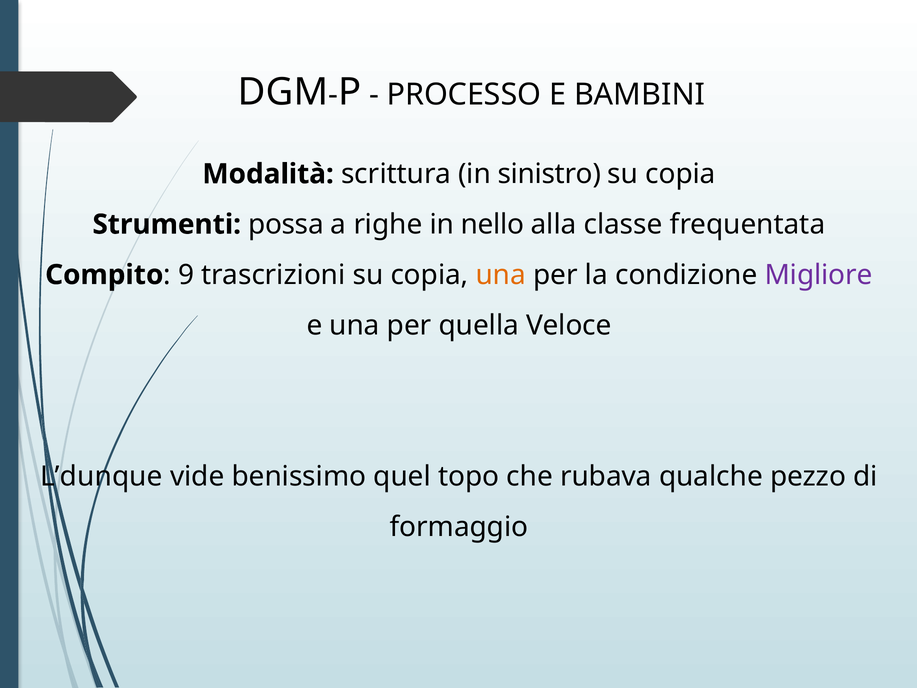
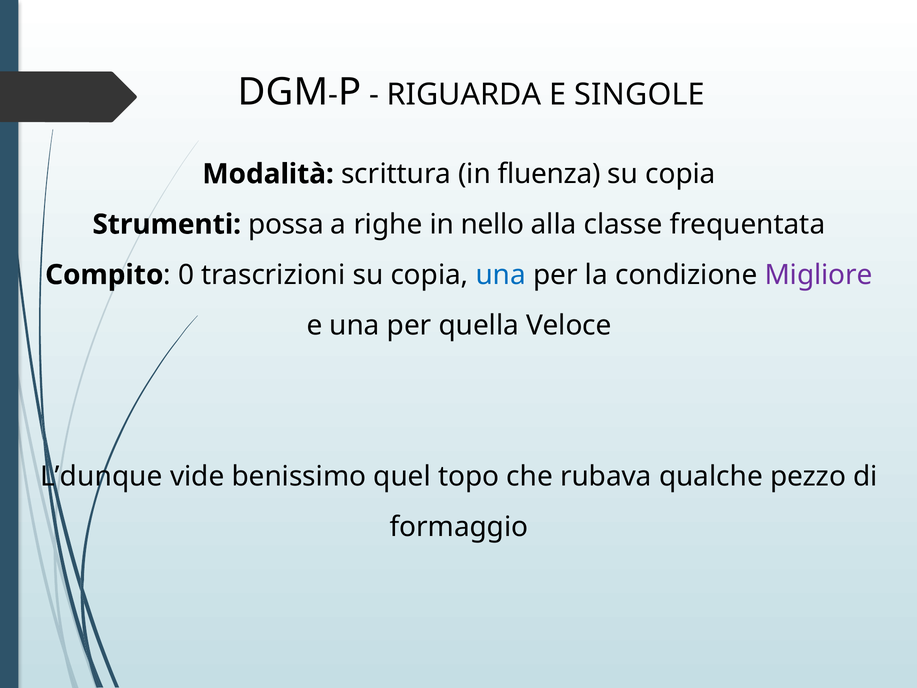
PROCESSO: PROCESSO -> RIGUARDA
BAMBINI: BAMBINI -> SINGOLE
sinistro: sinistro -> fluenza
9: 9 -> 0
una at (501, 275) colour: orange -> blue
